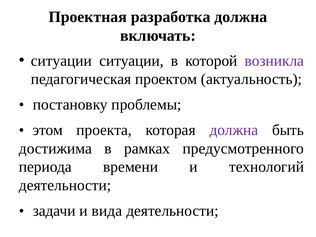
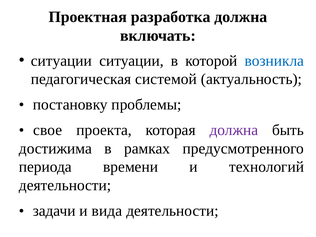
возникла colour: purple -> blue
проектом: проектом -> системой
этом: этом -> свое
